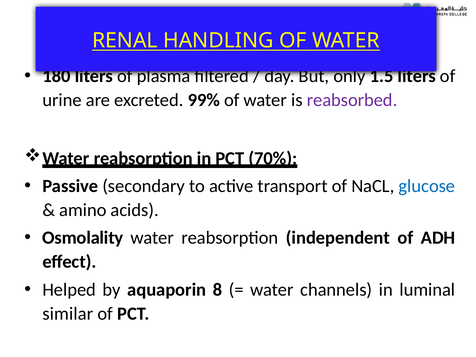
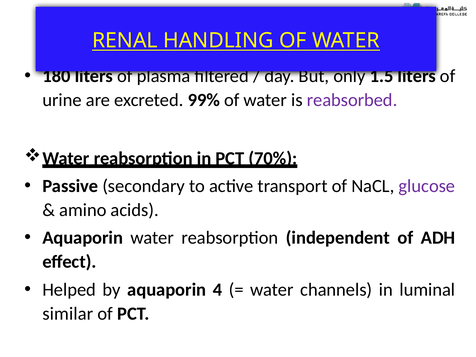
glucose colour: blue -> purple
Osmolality at (83, 238): Osmolality -> Aquaporin
8: 8 -> 4
